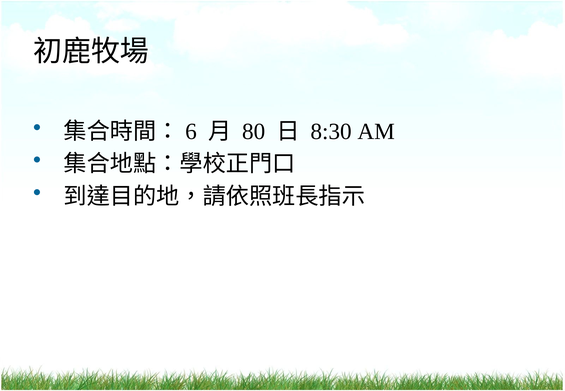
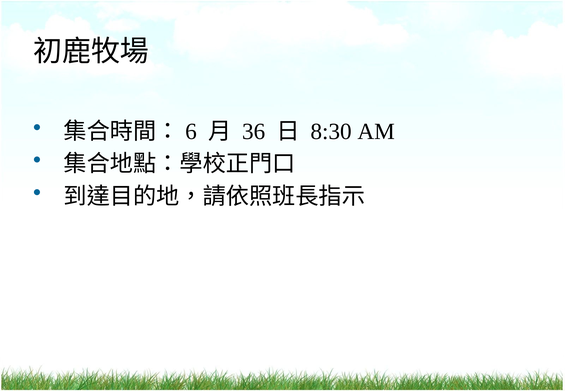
80: 80 -> 36
